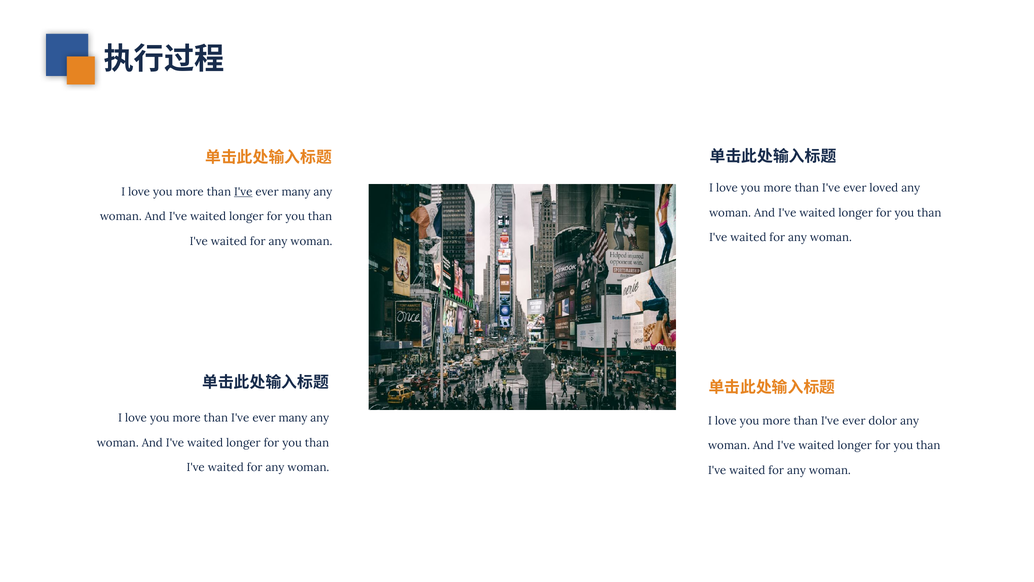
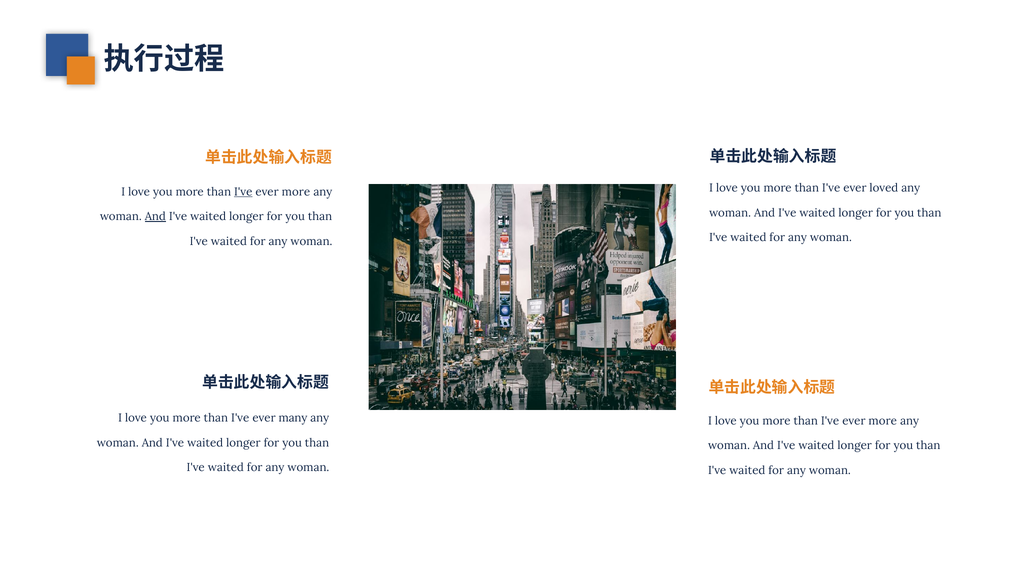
many at (296, 192): many -> more
And at (155, 216) underline: none -> present
dolor at (883, 421): dolor -> more
